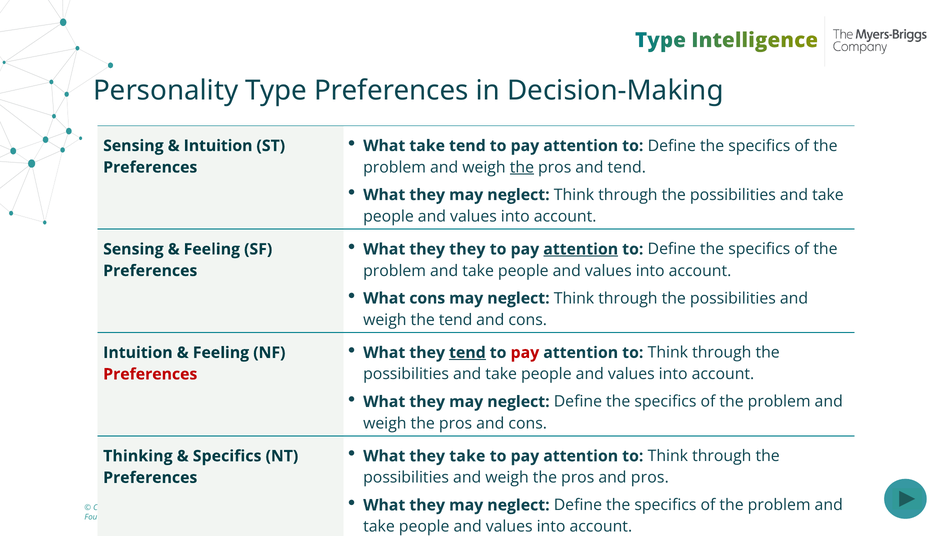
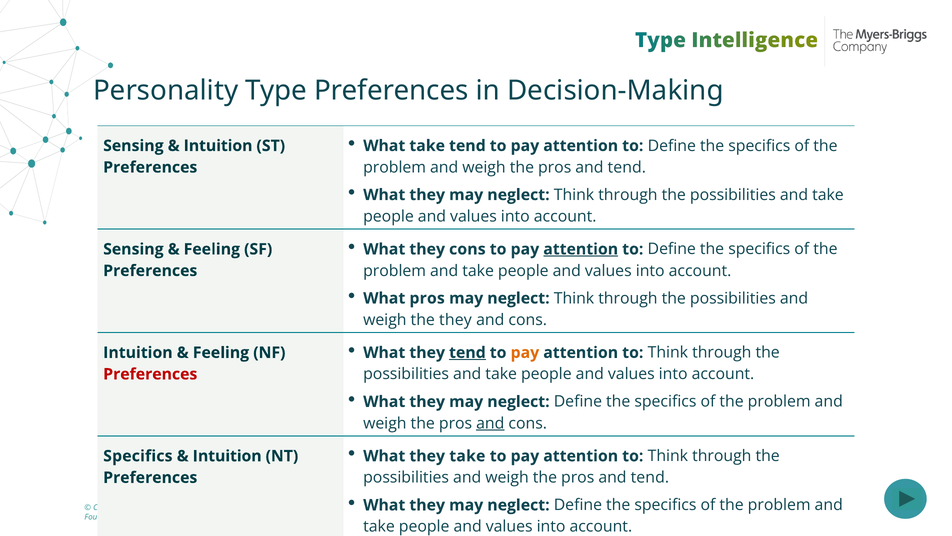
the at (522, 167) underline: present -> none
they they: they -> cons
What cons: cons -> pros
the tend: tend -> they
pay at (525, 352) colour: red -> orange
and at (490, 423) underline: none -> present
Thinking at (138, 456): Thinking -> Specifics
Specifics at (227, 456): Specifics -> Intuition
pros at (650, 477): pros -> tend
